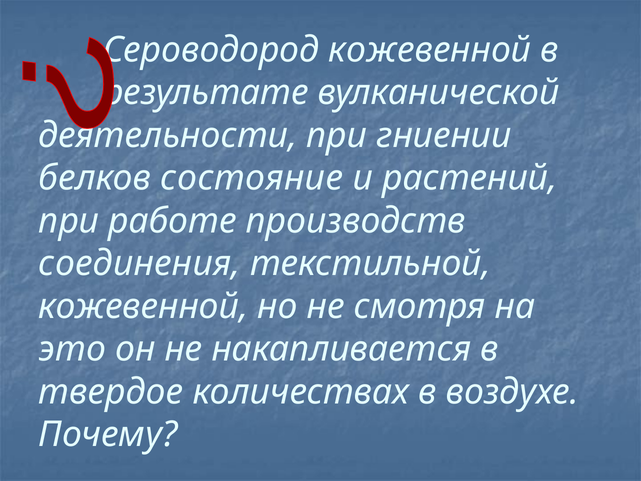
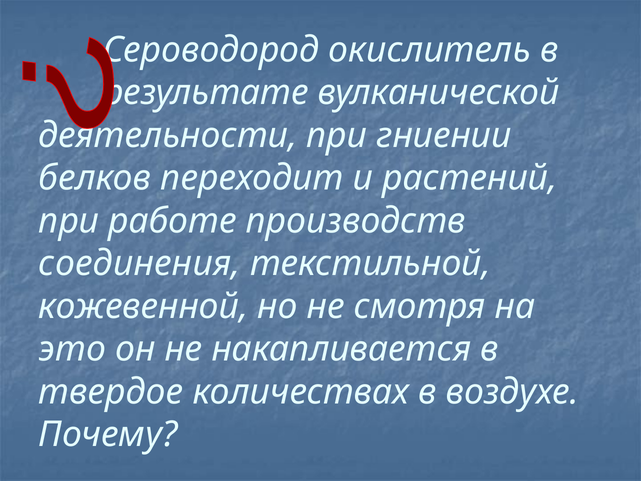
Сероводород кожевенной: кожевенной -> окислитель
состояние: состояние -> переходит
